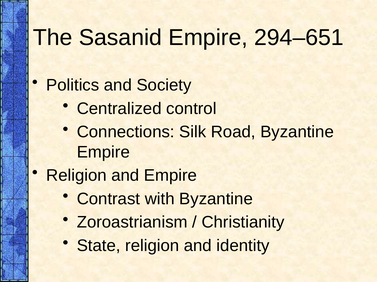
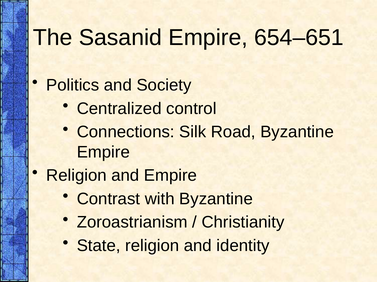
294–651: 294–651 -> 654–651
